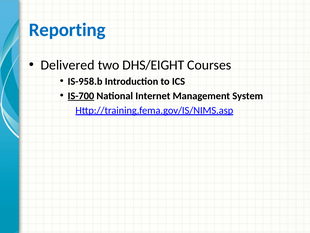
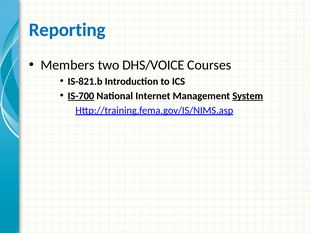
Delivered: Delivered -> Members
DHS/EIGHT: DHS/EIGHT -> DHS/VOICE
IS-958.b: IS-958.b -> IS-821.b
System underline: none -> present
